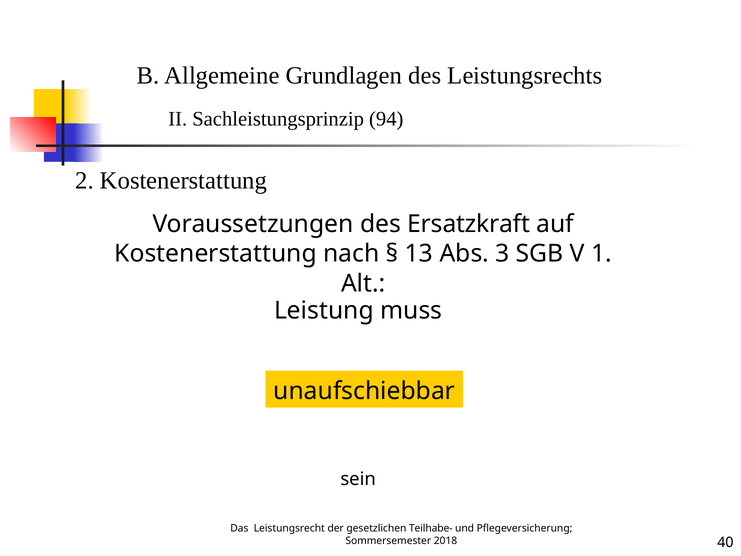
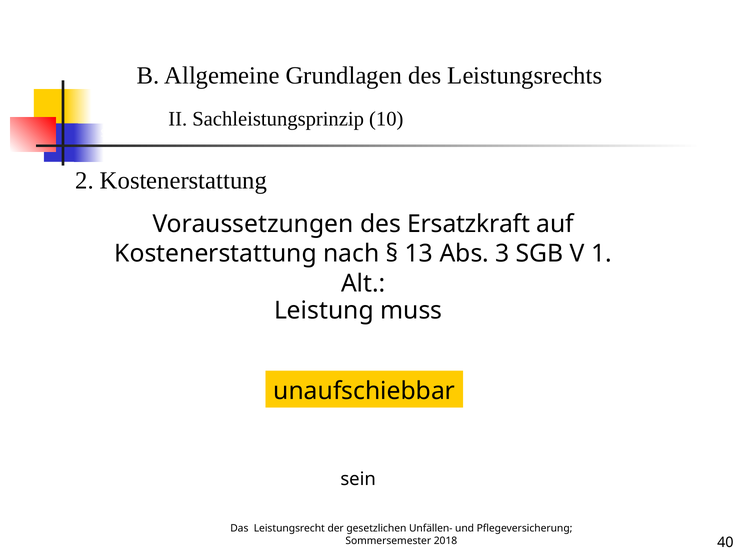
94: 94 -> 10
Teilhabe-: Teilhabe- -> Unfällen-
